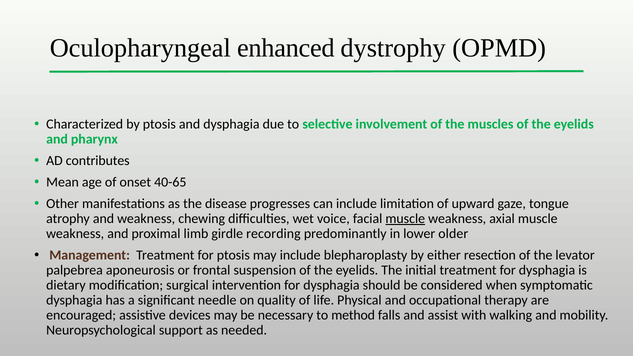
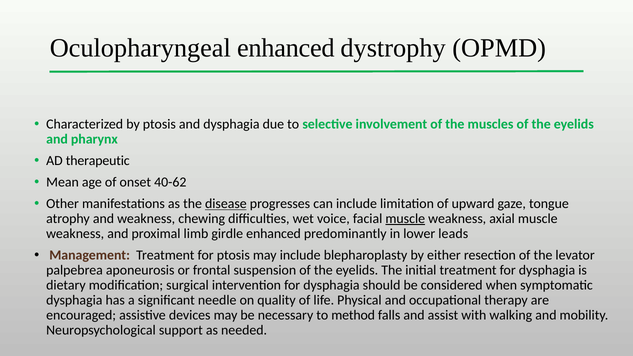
contributes: contributes -> therapeutic
40-65: 40-65 -> 40-62
disease underline: none -> present
girdle recording: recording -> enhanced
older: older -> leads
